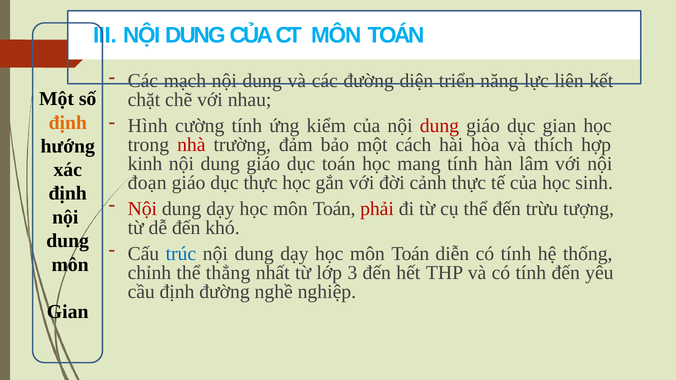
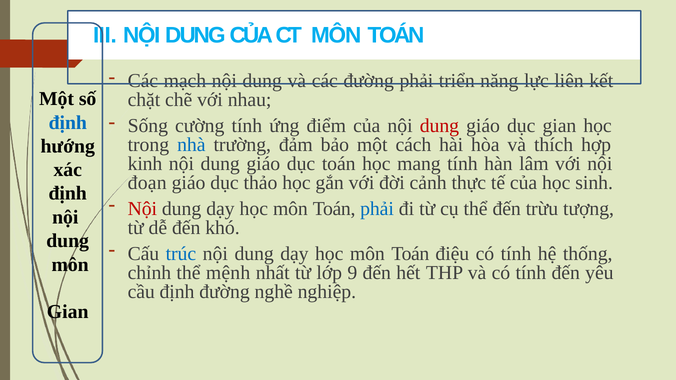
đường diện: diện -> phải
định at (68, 123) colour: orange -> blue
Hình: Hình -> Sống
kiểm: kiểm -> điểm
nhà colour: red -> blue
dục thực: thực -> thảo
phải at (377, 209) colour: red -> blue
diễn: diễn -> điệu
thẳng: thẳng -> mệnh
3: 3 -> 9
